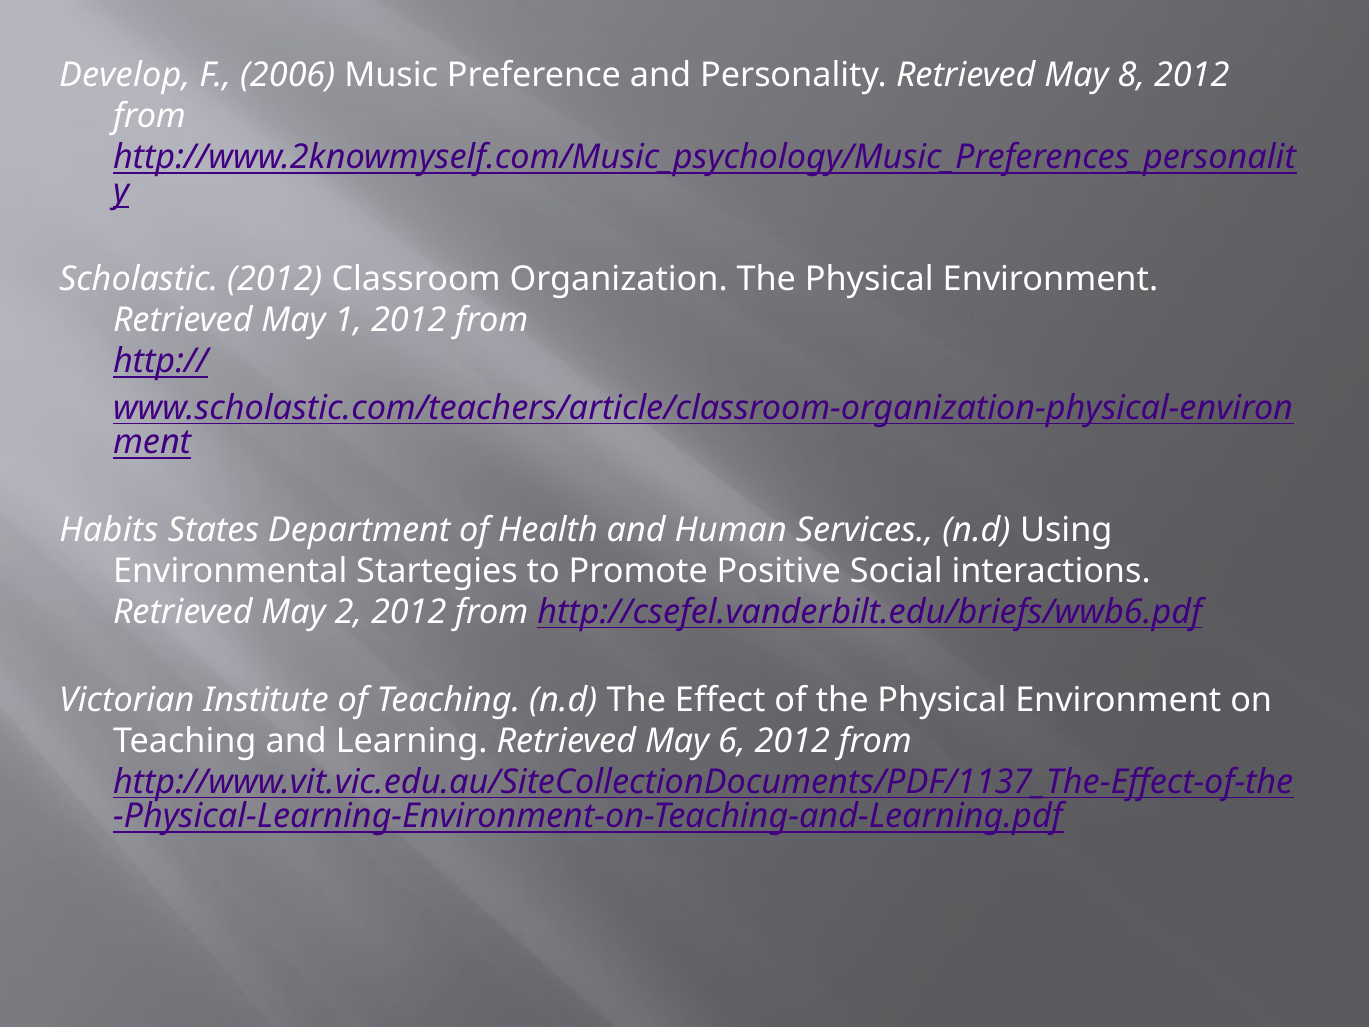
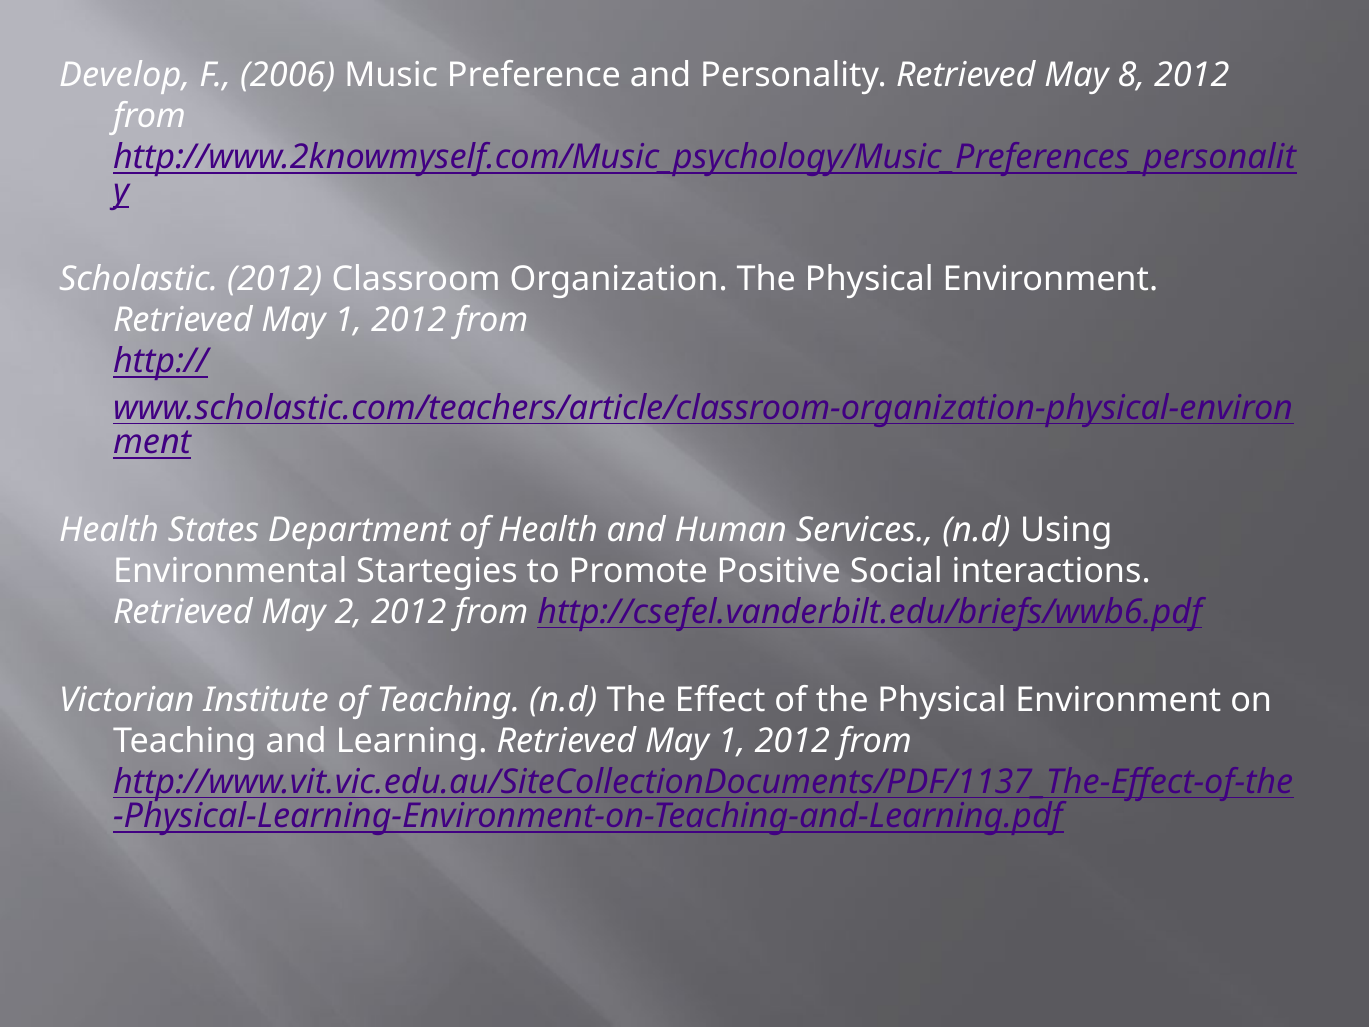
Habits at (109, 530): Habits -> Health
Learning Retrieved May 6: 6 -> 1
